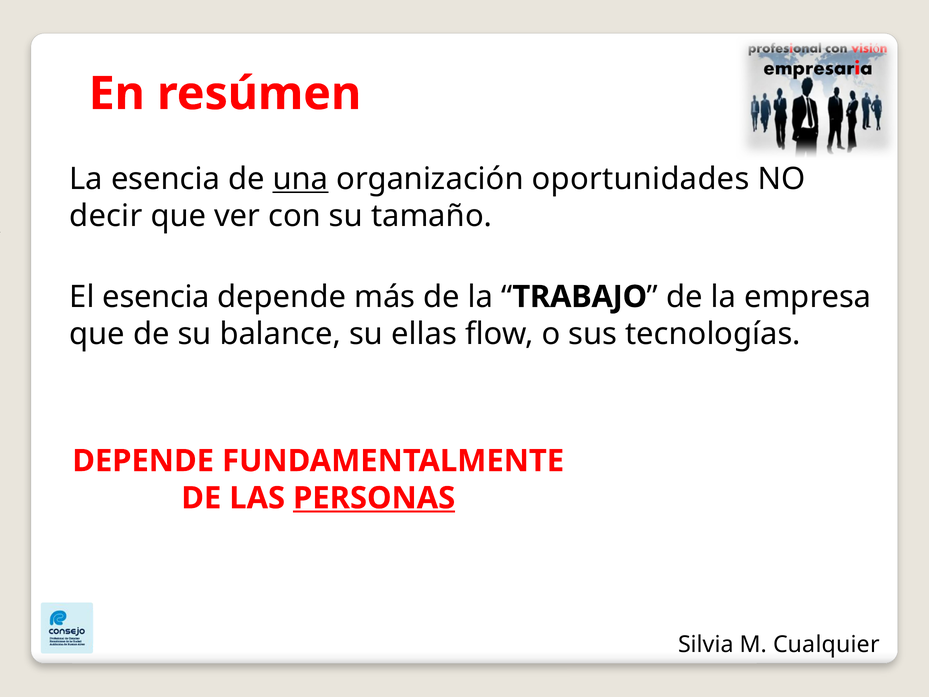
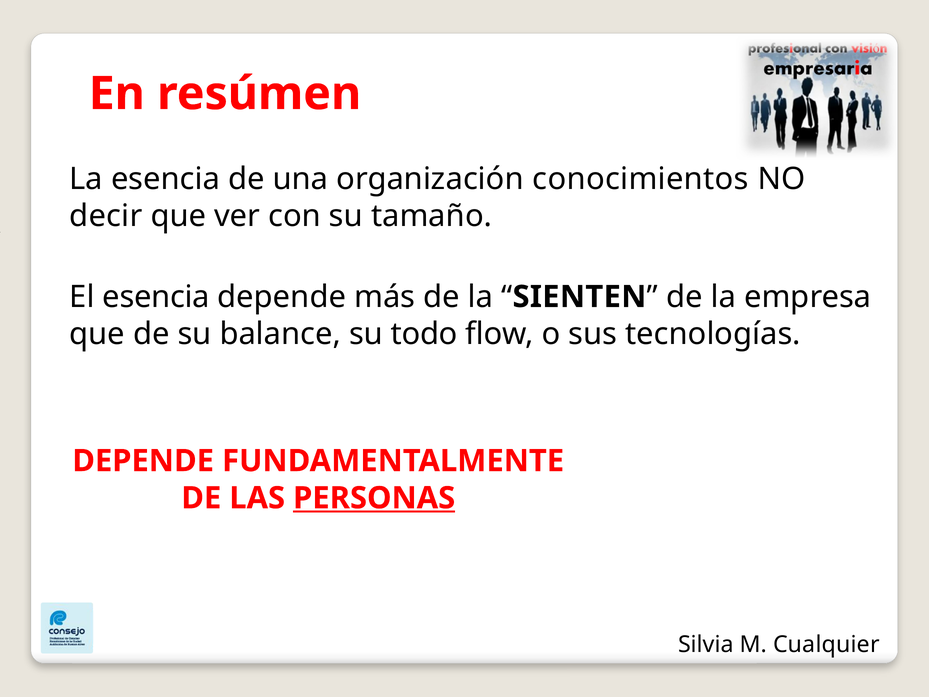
una underline: present -> none
oportunidades: oportunidades -> conocimientos
TRABAJO: TRABAJO -> SIENTEN
ellas: ellas -> todo
